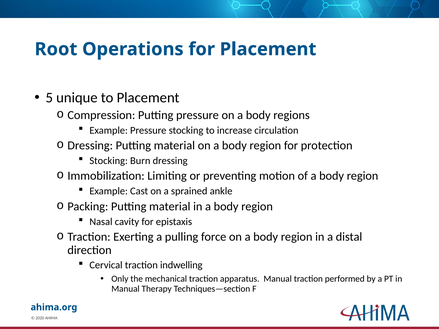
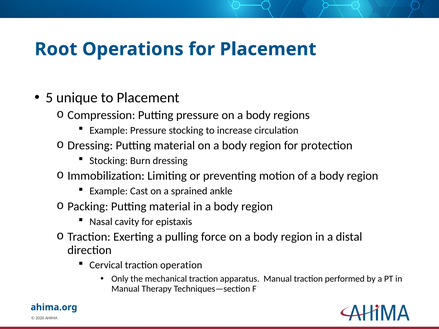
indwelling: indwelling -> operation
